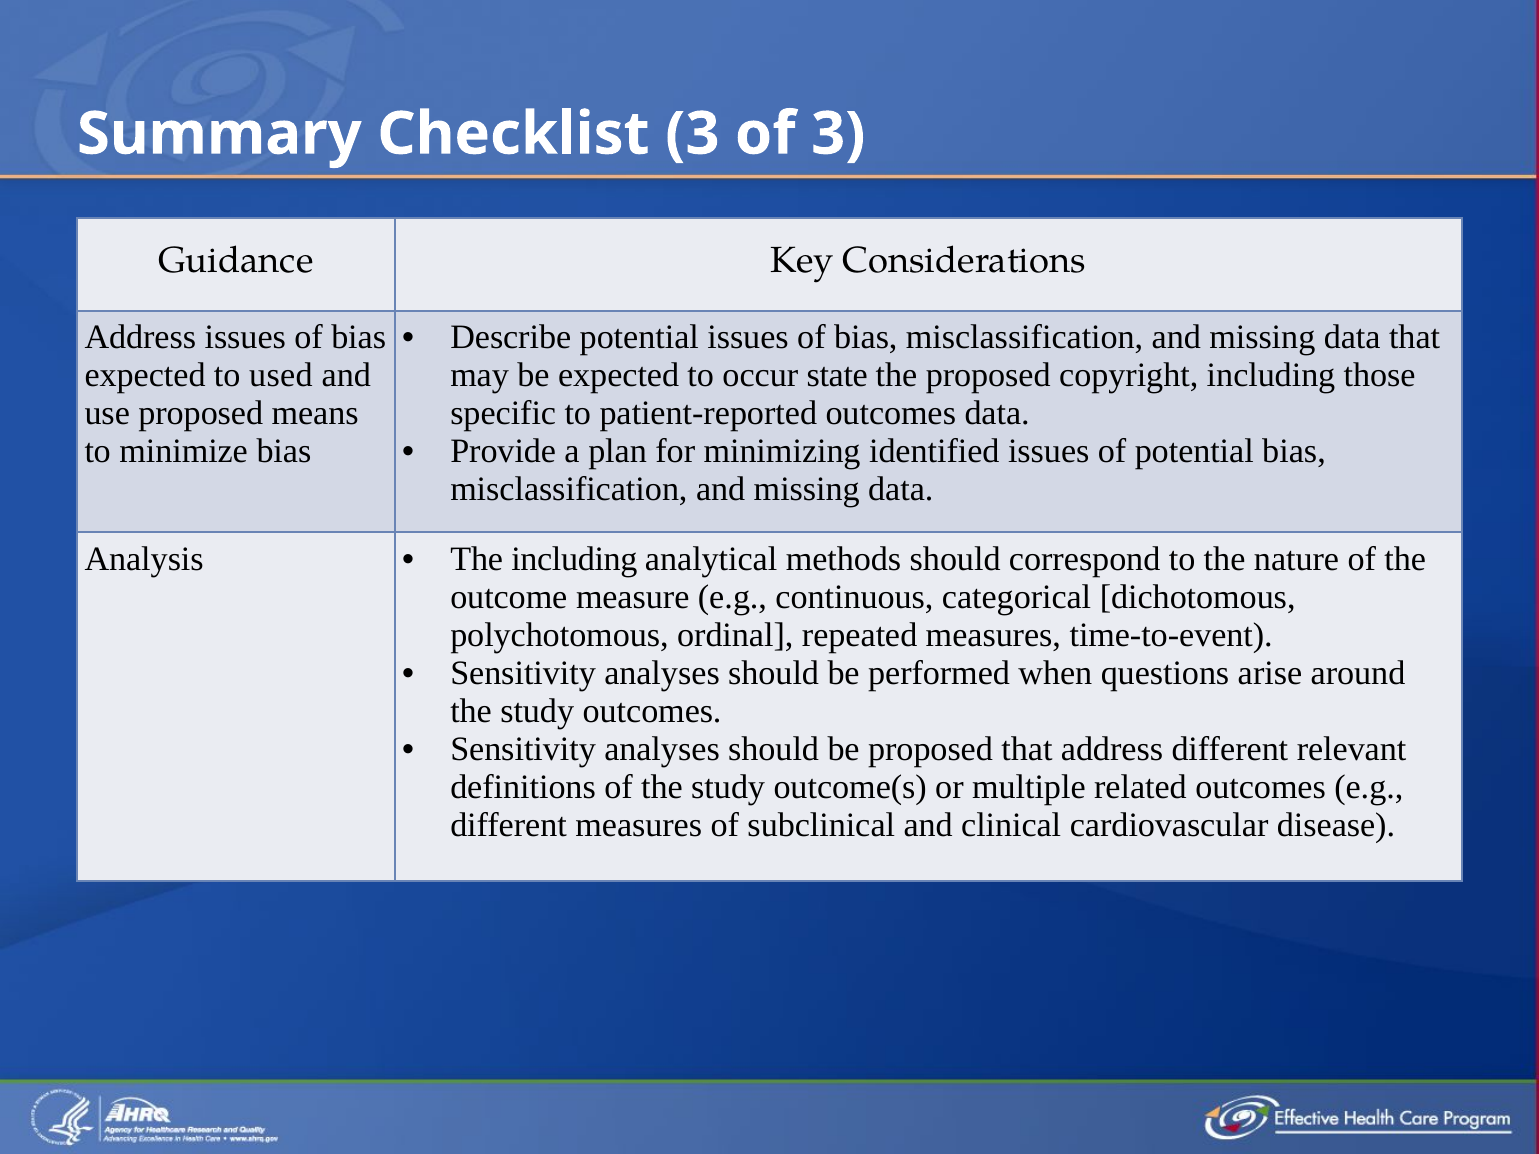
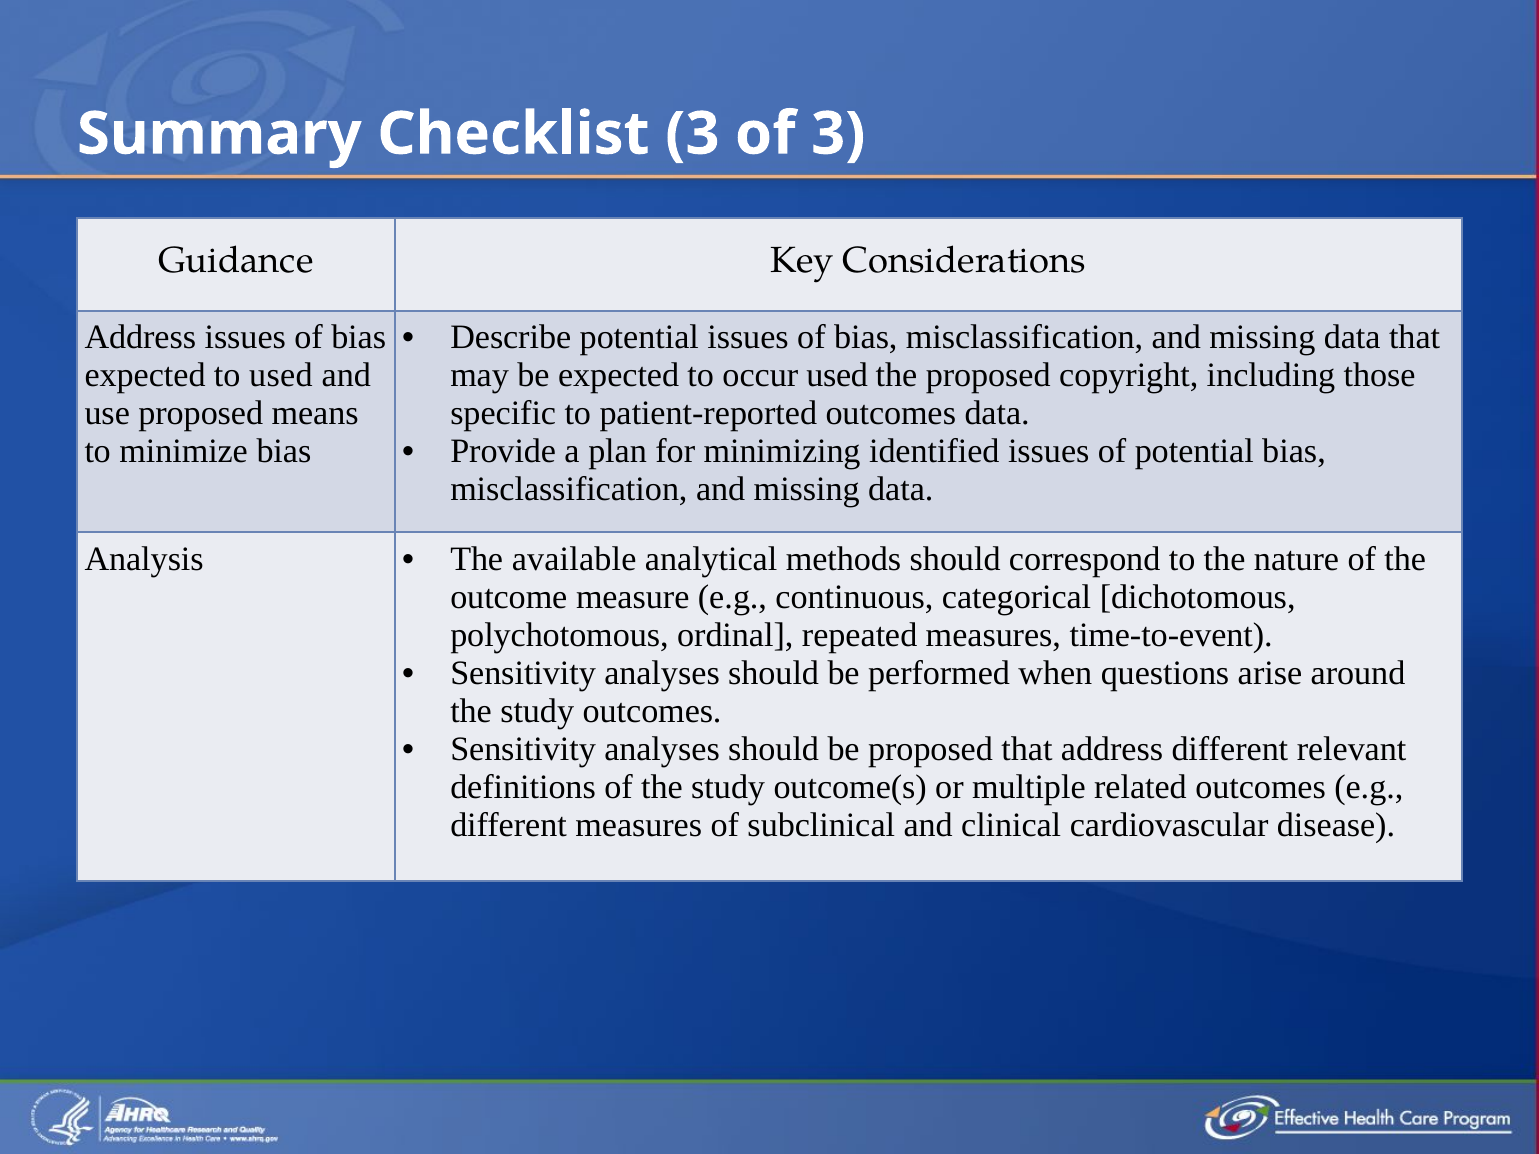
occur state: state -> used
The including: including -> available
